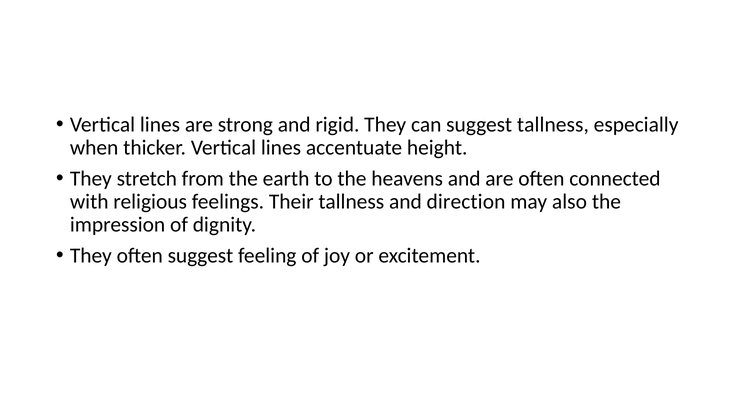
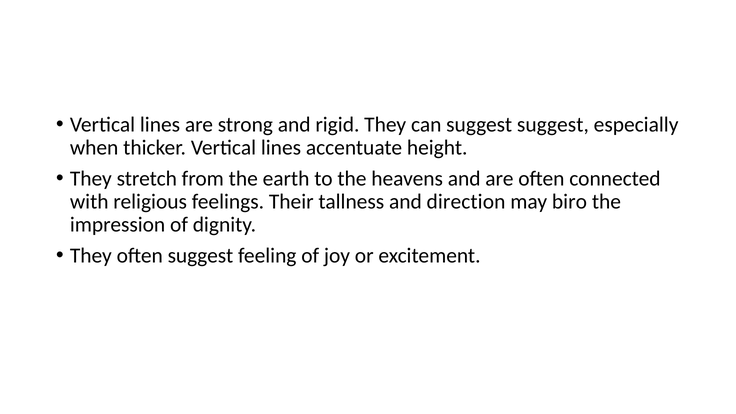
suggest tallness: tallness -> suggest
also: also -> biro
